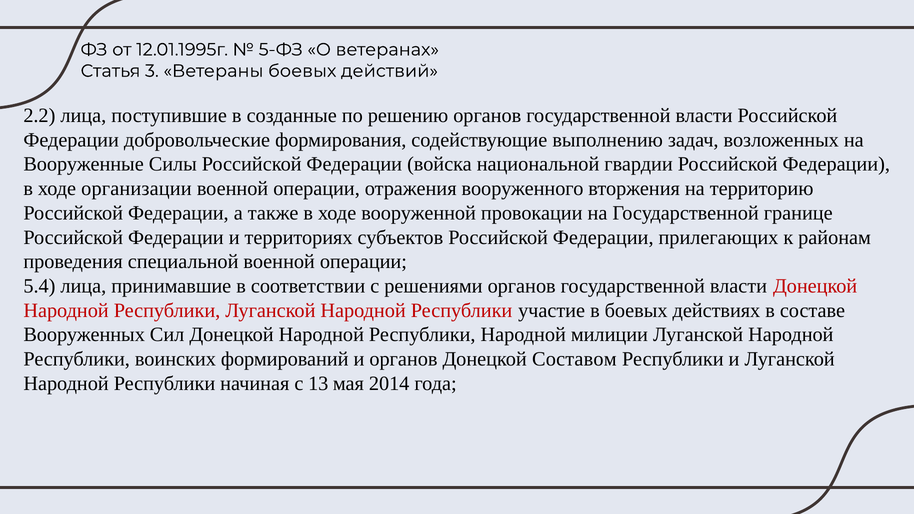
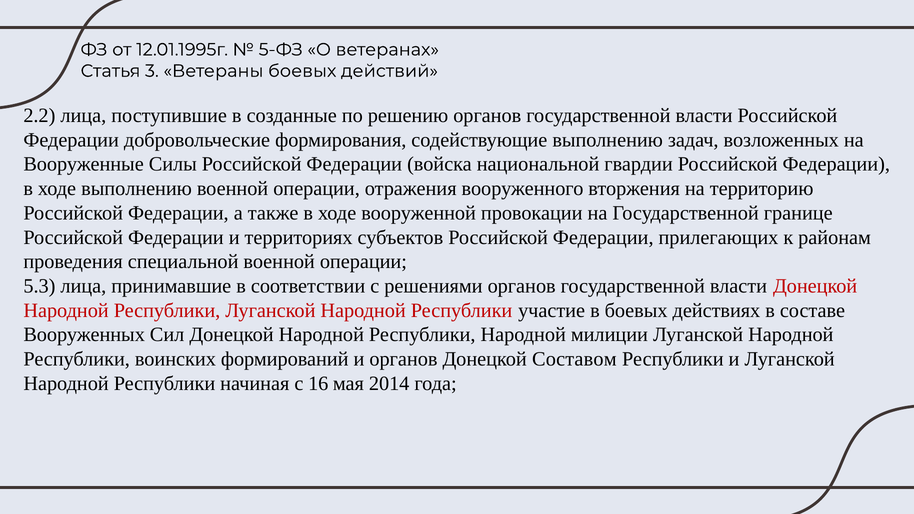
ходе организации: организации -> выполнению
5.4: 5.4 -> 5.3
13: 13 -> 16
